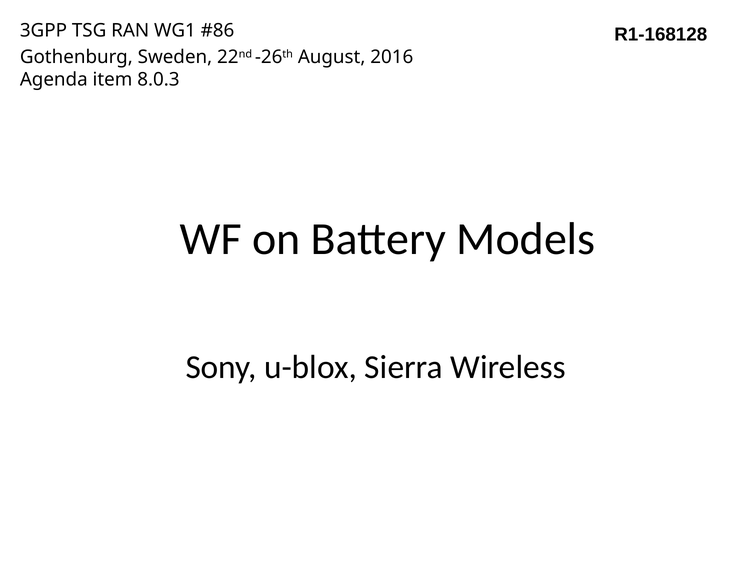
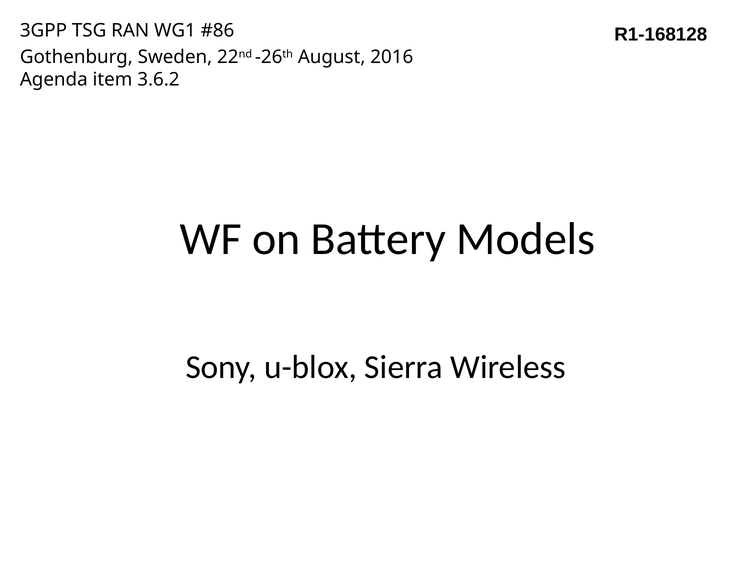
8.0.3: 8.0.3 -> 3.6.2
